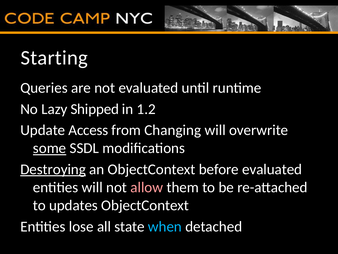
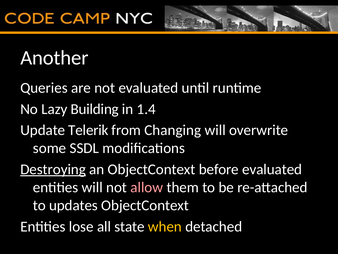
Starting: Starting -> Another
Shipped: Shipped -> Building
1.2: 1.2 -> 1.4
Access: Access -> Telerik
some underline: present -> none
when colour: light blue -> yellow
